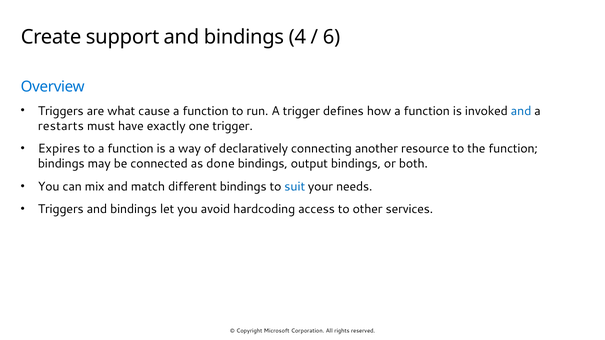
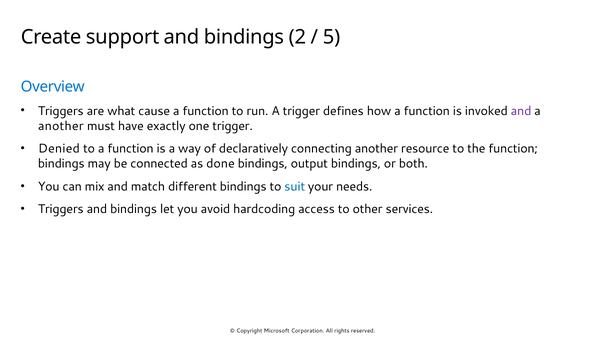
4: 4 -> 2
6: 6 -> 5
and at (521, 111) colour: blue -> purple
restarts at (61, 126): restarts -> another
Expires: Expires -> Denied
